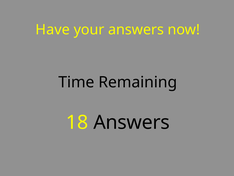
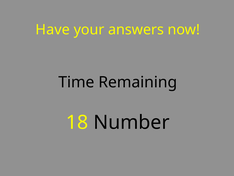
18 Answers: Answers -> Number
